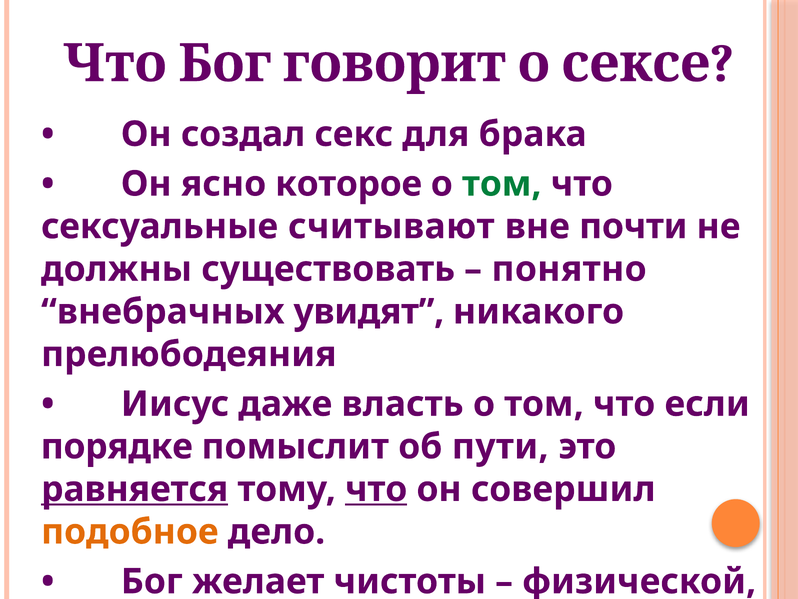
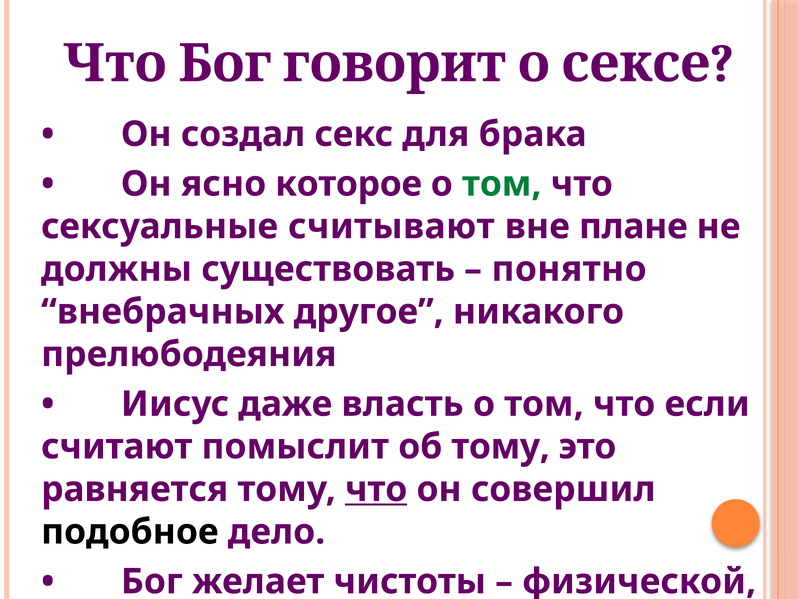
почти: почти -> плане
увидят: увидят -> другое
порядке: порядке -> считают
об пути: пути -> тому
равняется underline: present -> none
подобное colour: orange -> black
